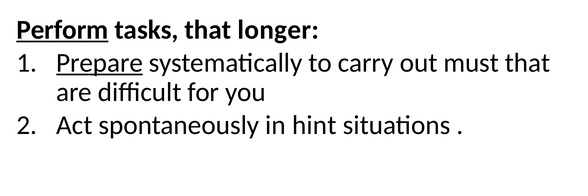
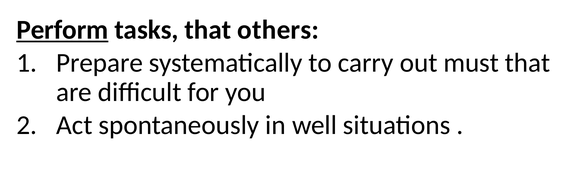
longer: longer -> others
Prepare underline: present -> none
hint: hint -> well
